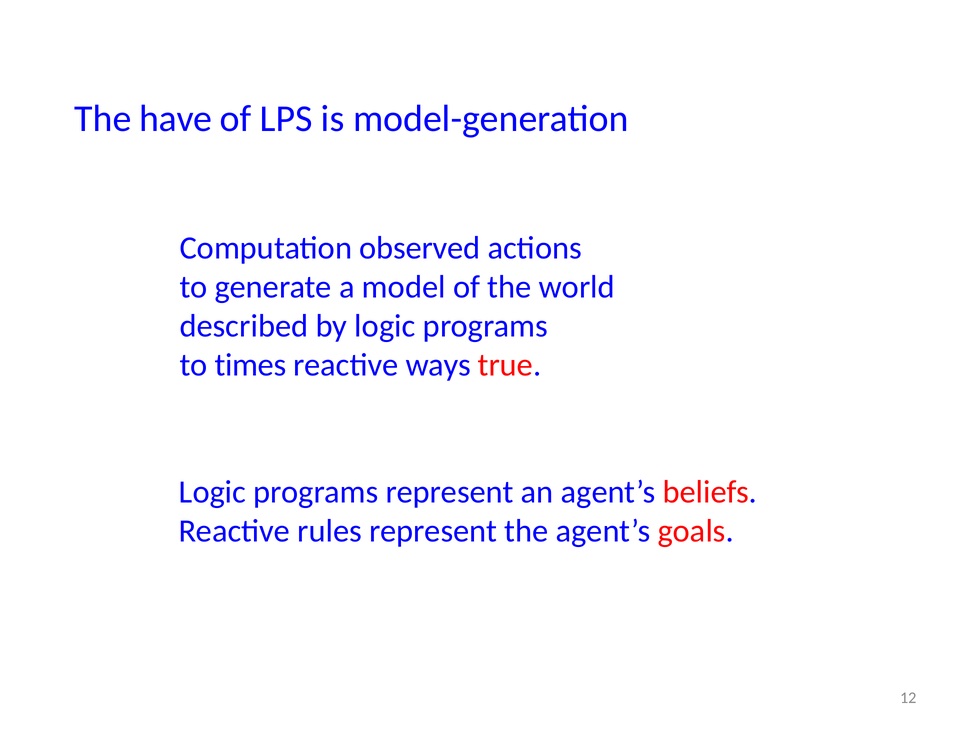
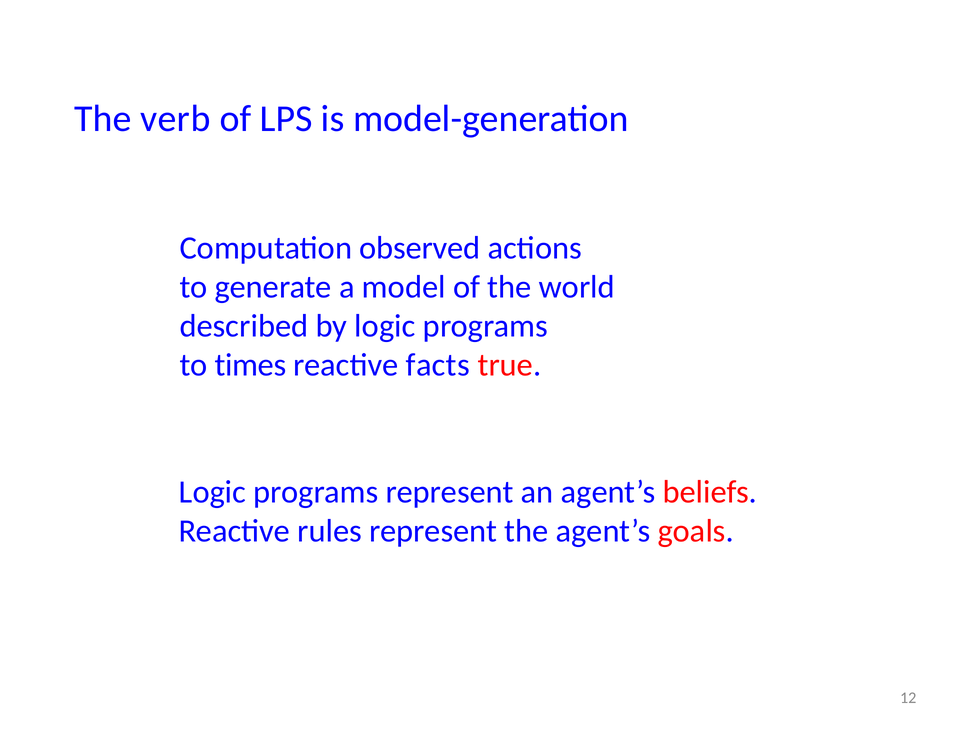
have: have -> verb
ways: ways -> facts
